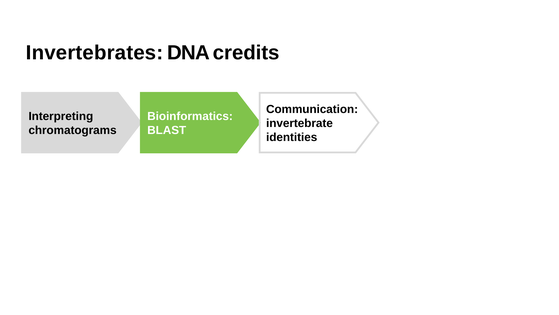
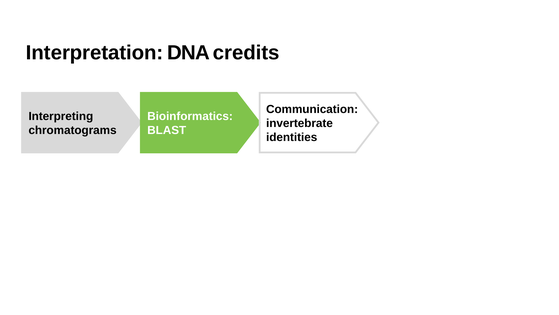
Invertebrates: Invertebrates -> Interpretation
